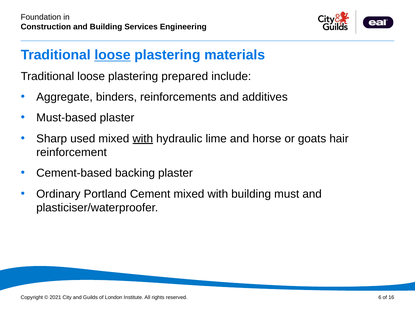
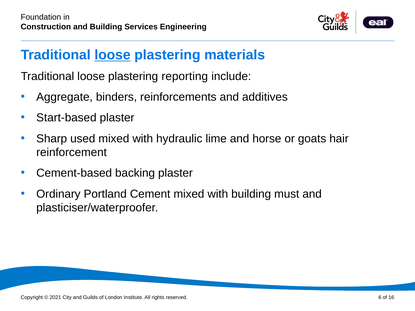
prepared: prepared -> reporting
Must-based: Must-based -> Start-based
with at (143, 139) underline: present -> none
